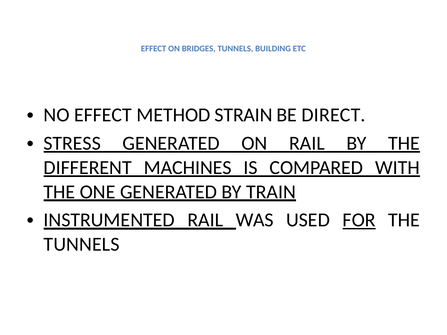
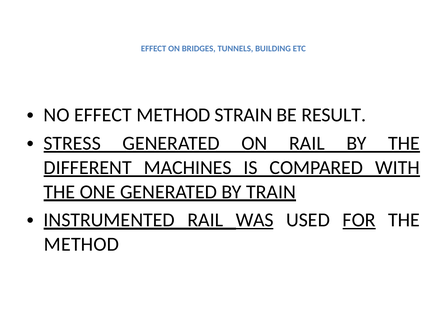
DIRECT: DIRECT -> RESULT
WAS underline: none -> present
TUNNELS at (82, 245): TUNNELS -> METHOD
